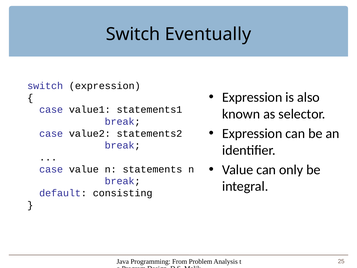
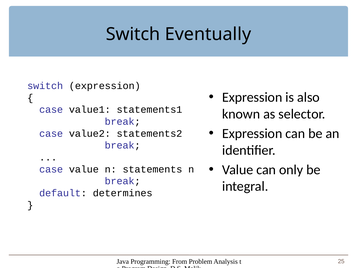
consisting: consisting -> determines
